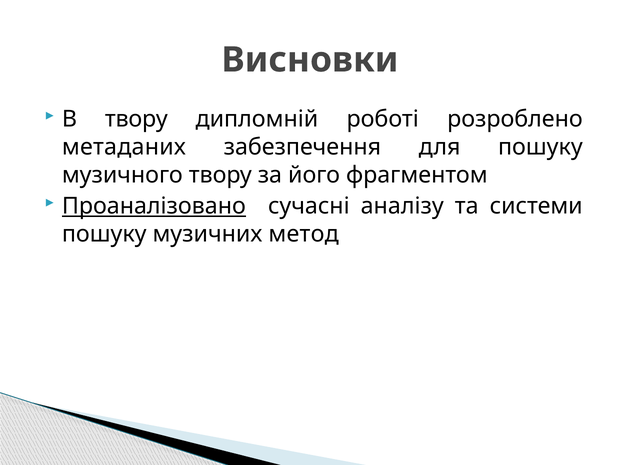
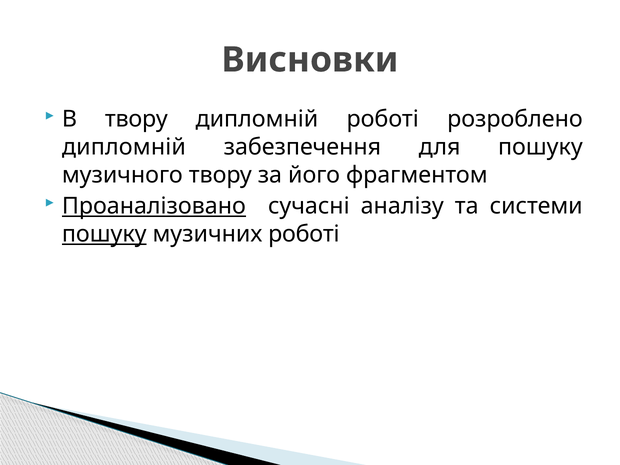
метаданих at (124, 147): метаданих -> дипломній
пошуку at (104, 234) underline: none -> present
музичних метод: метод -> роботі
